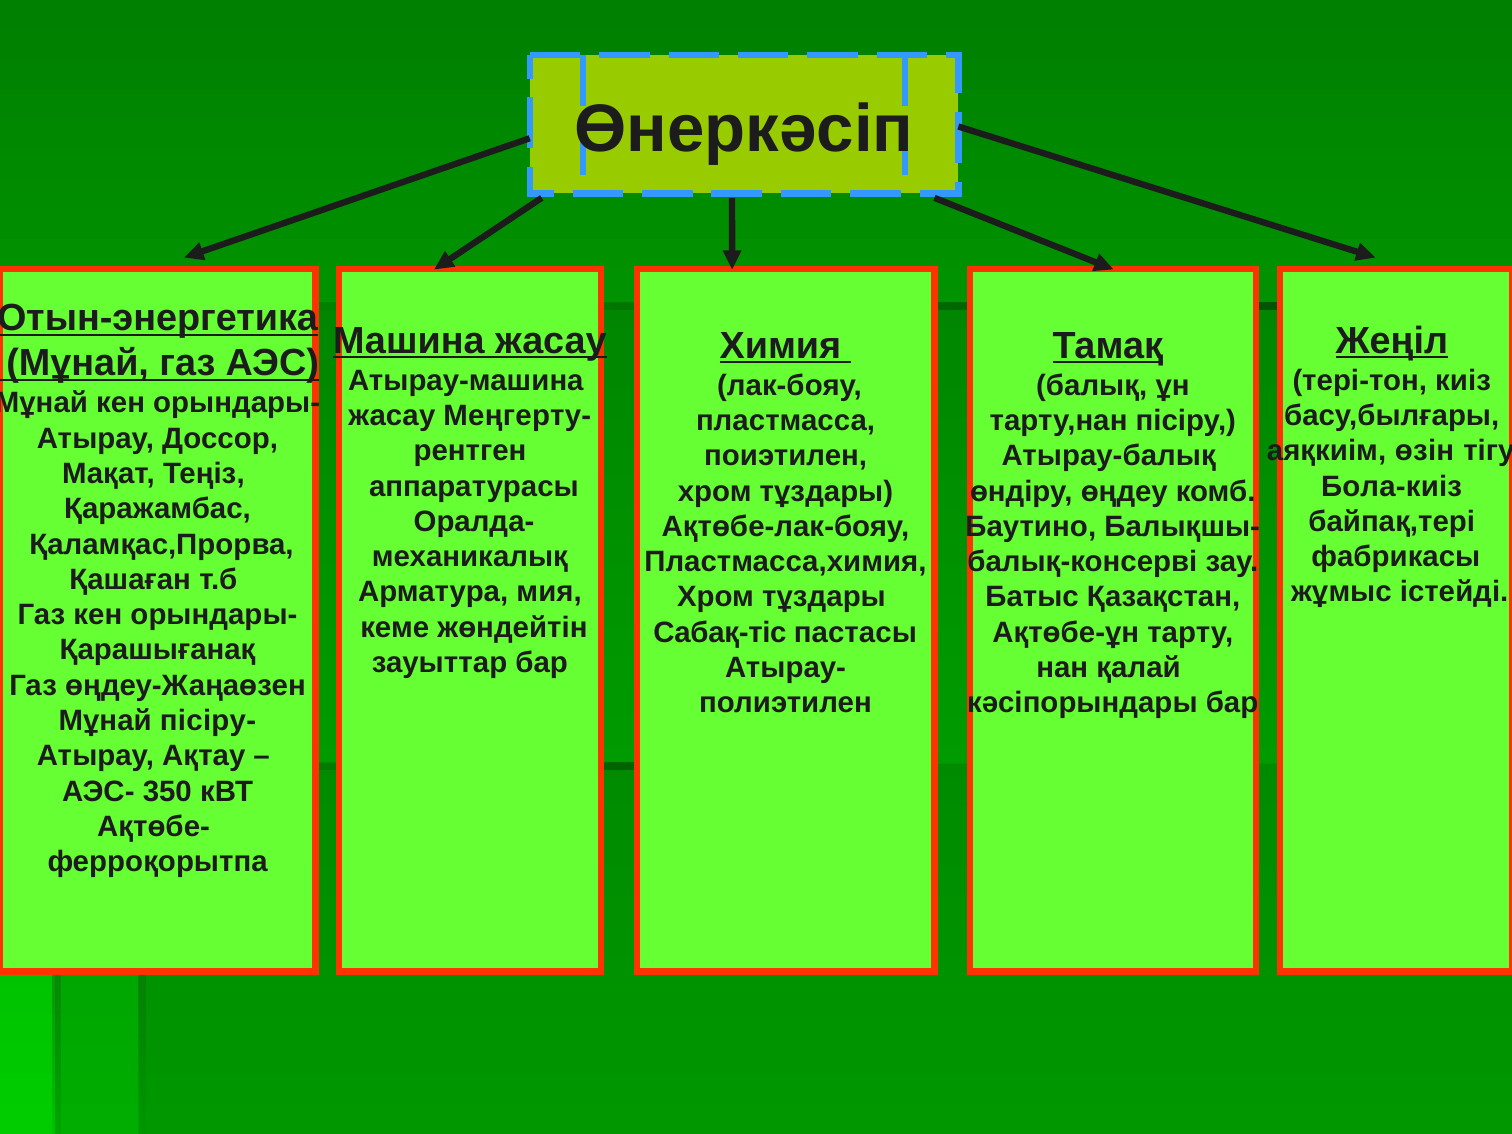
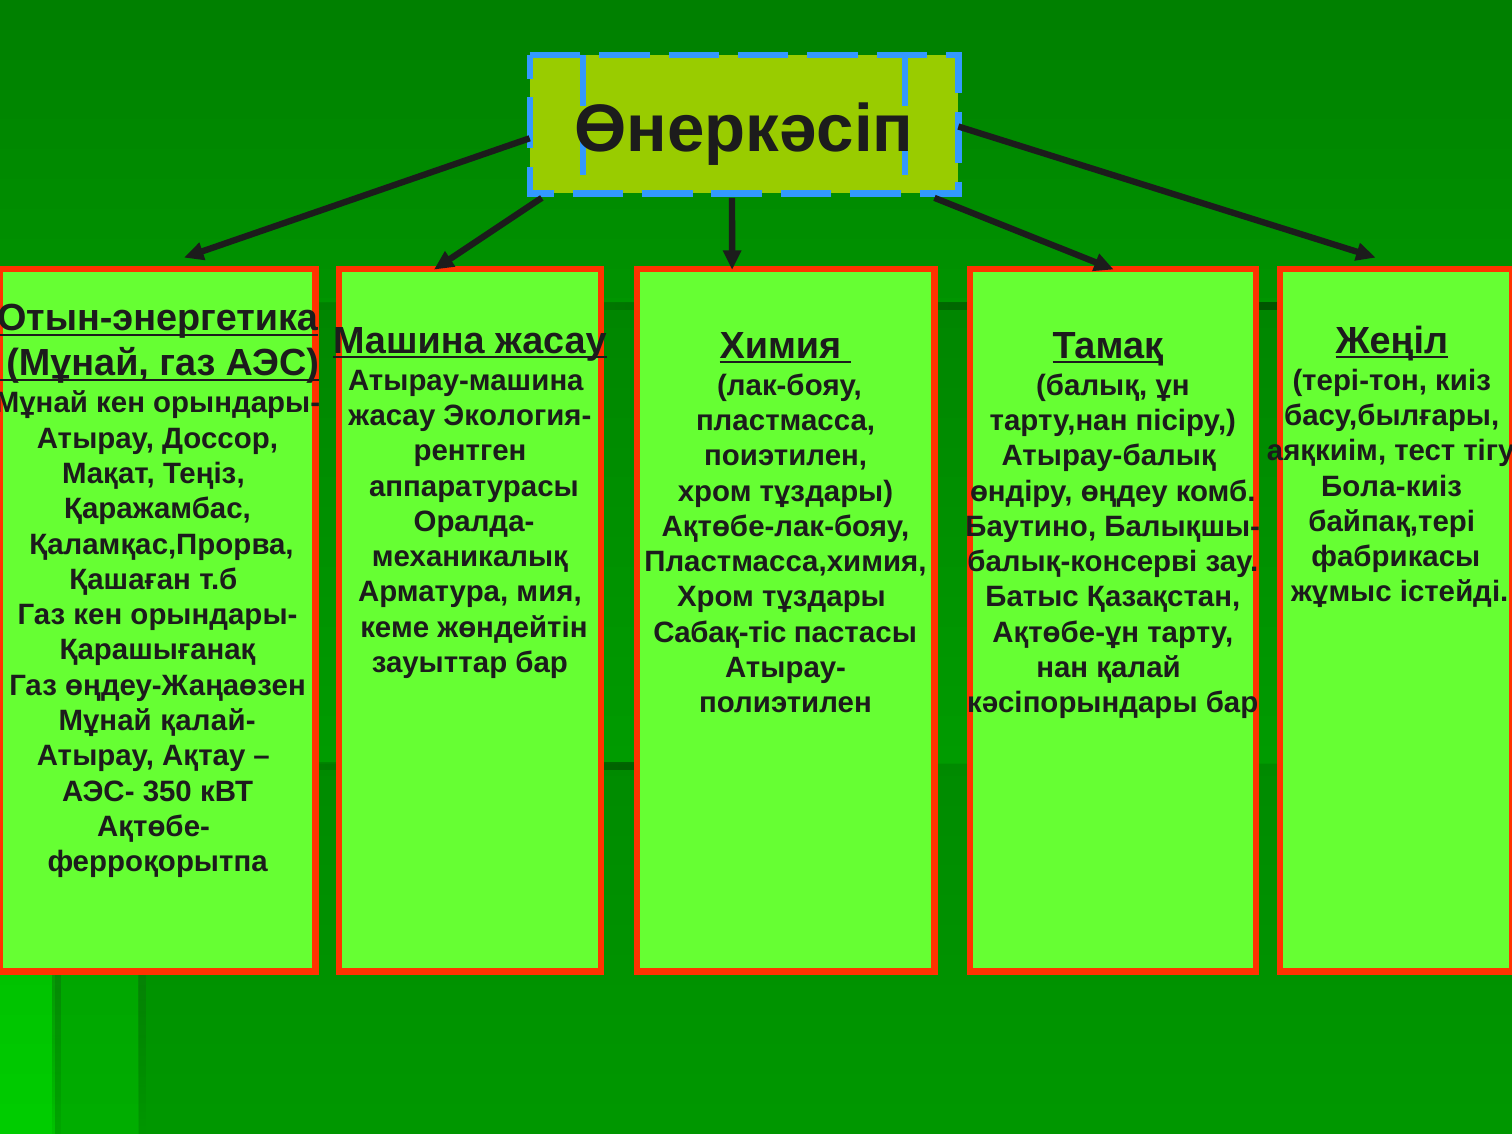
Меңгерту-: Меңгерту- -> Экология-
өзін: өзін -> тест
пісіру-: пісіру- -> қалай-
